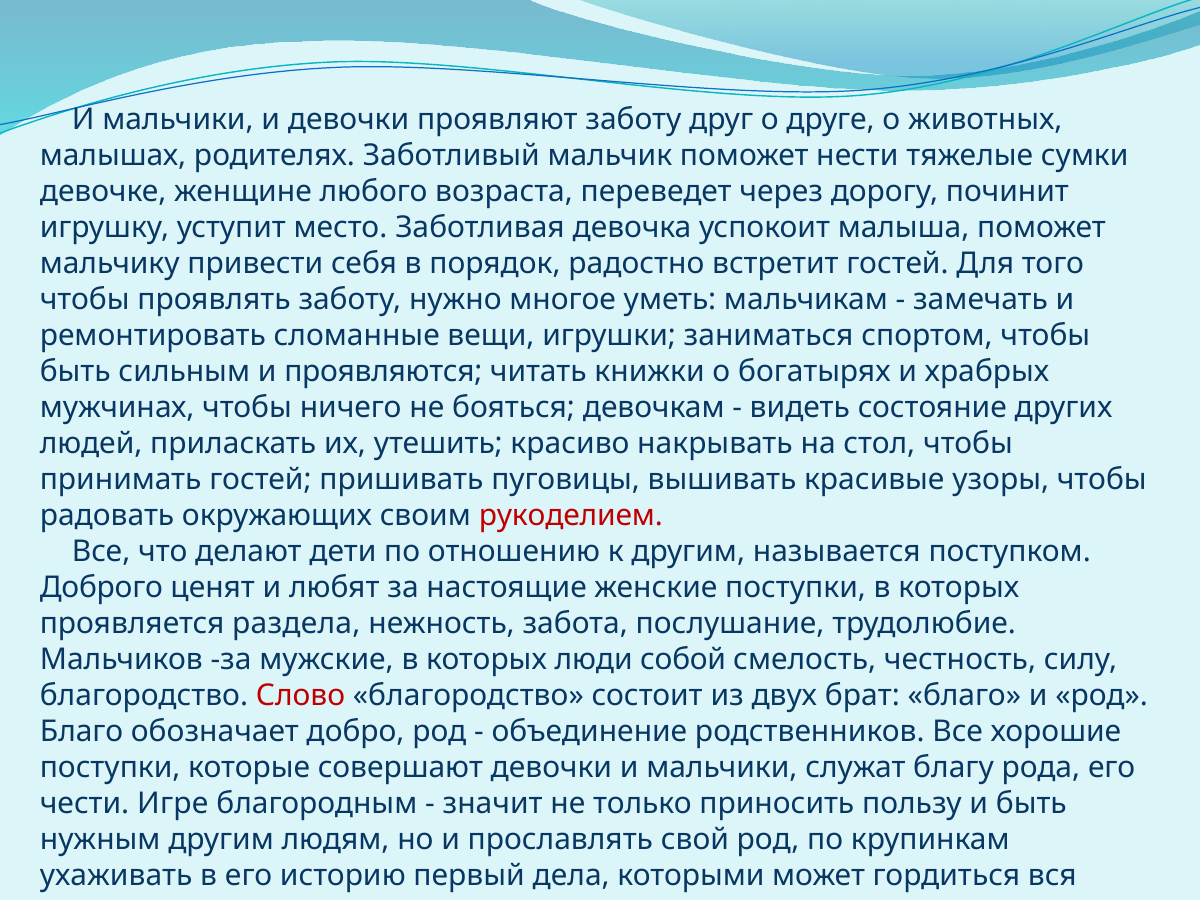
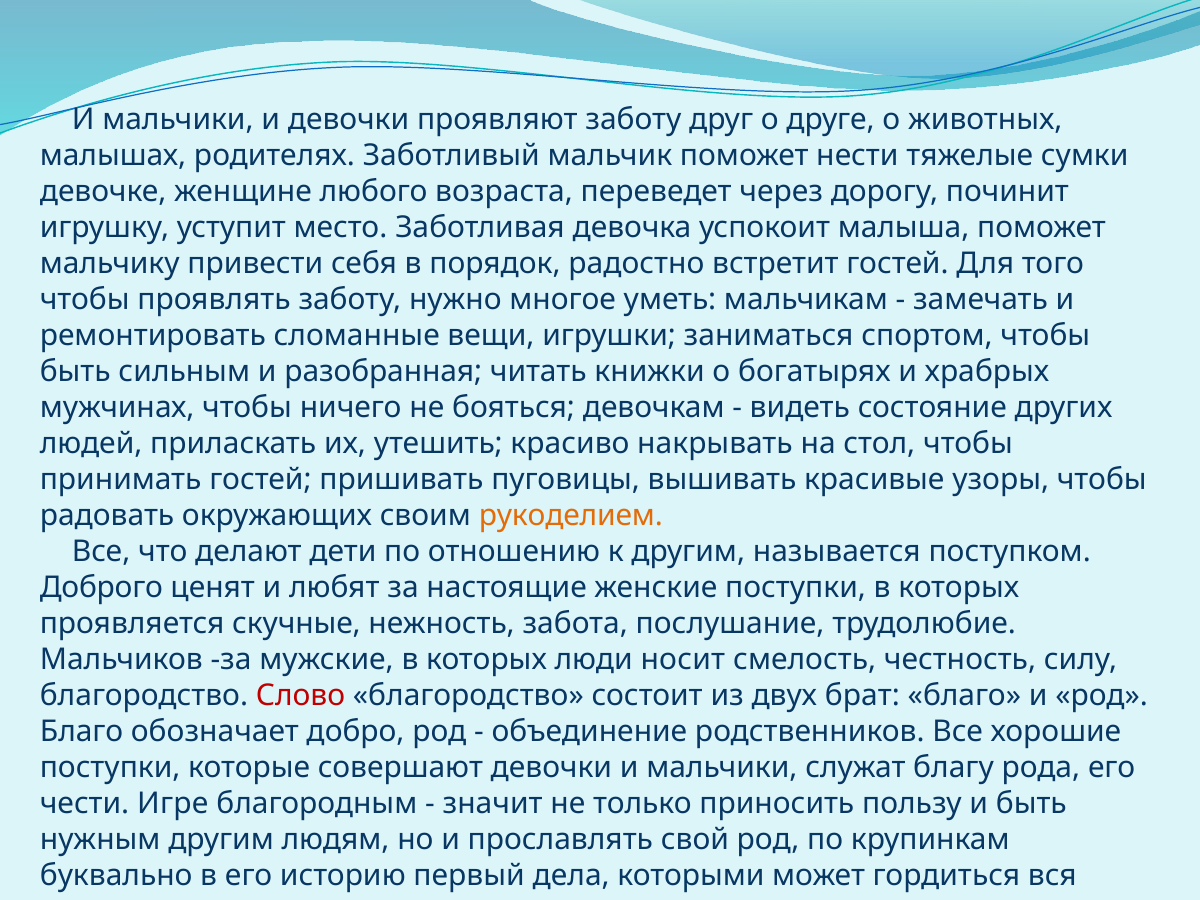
проявляются: проявляются -> разобранная
рукоделием colour: red -> orange
раздела: раздела -> скучные
собой: собой -> носит
ухаживать: ухаживать -> буквально
